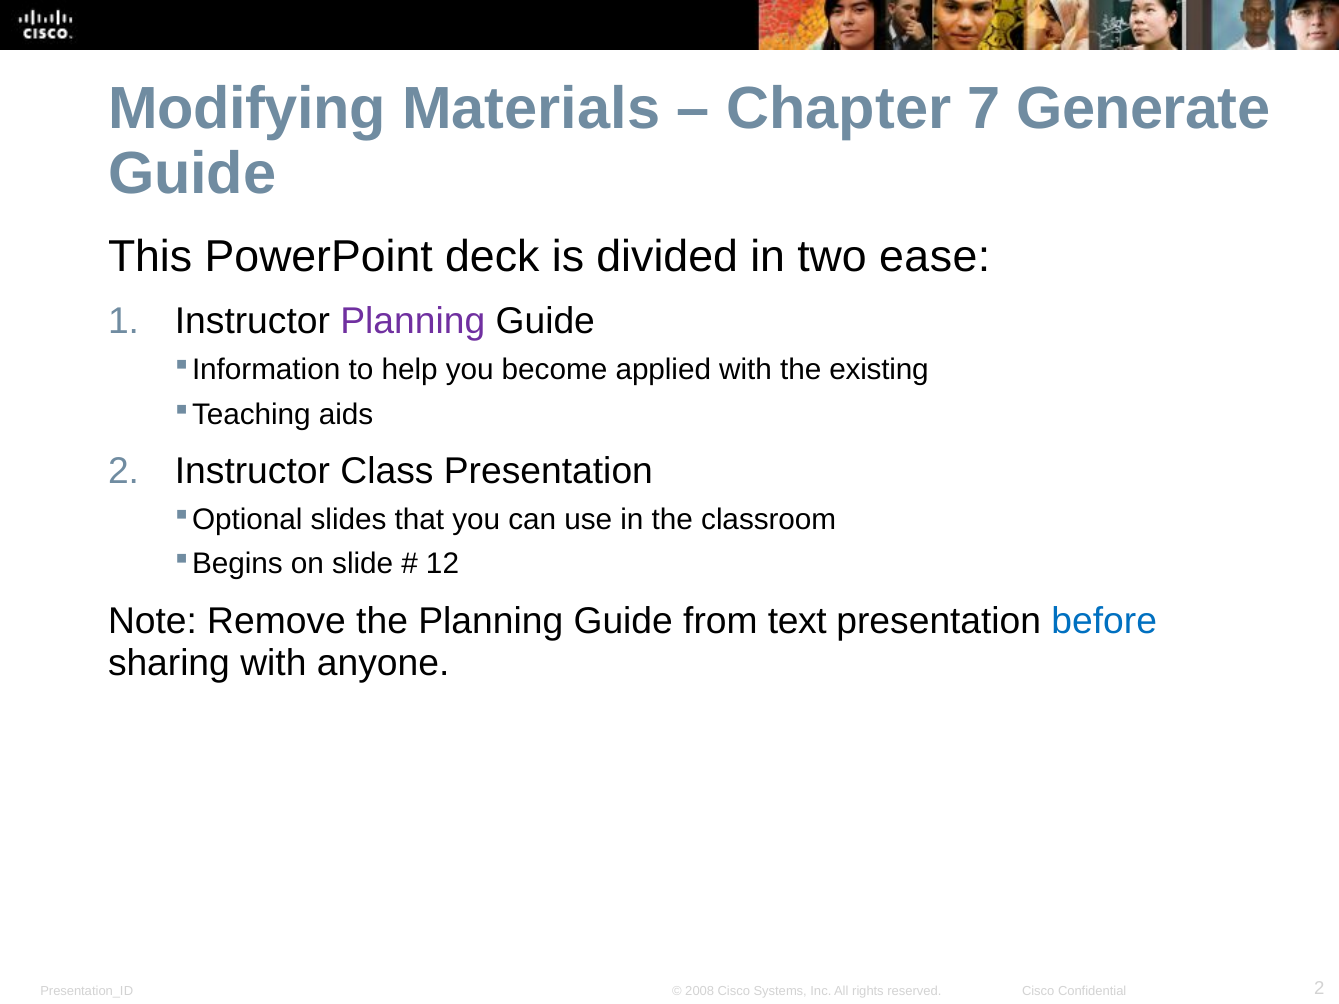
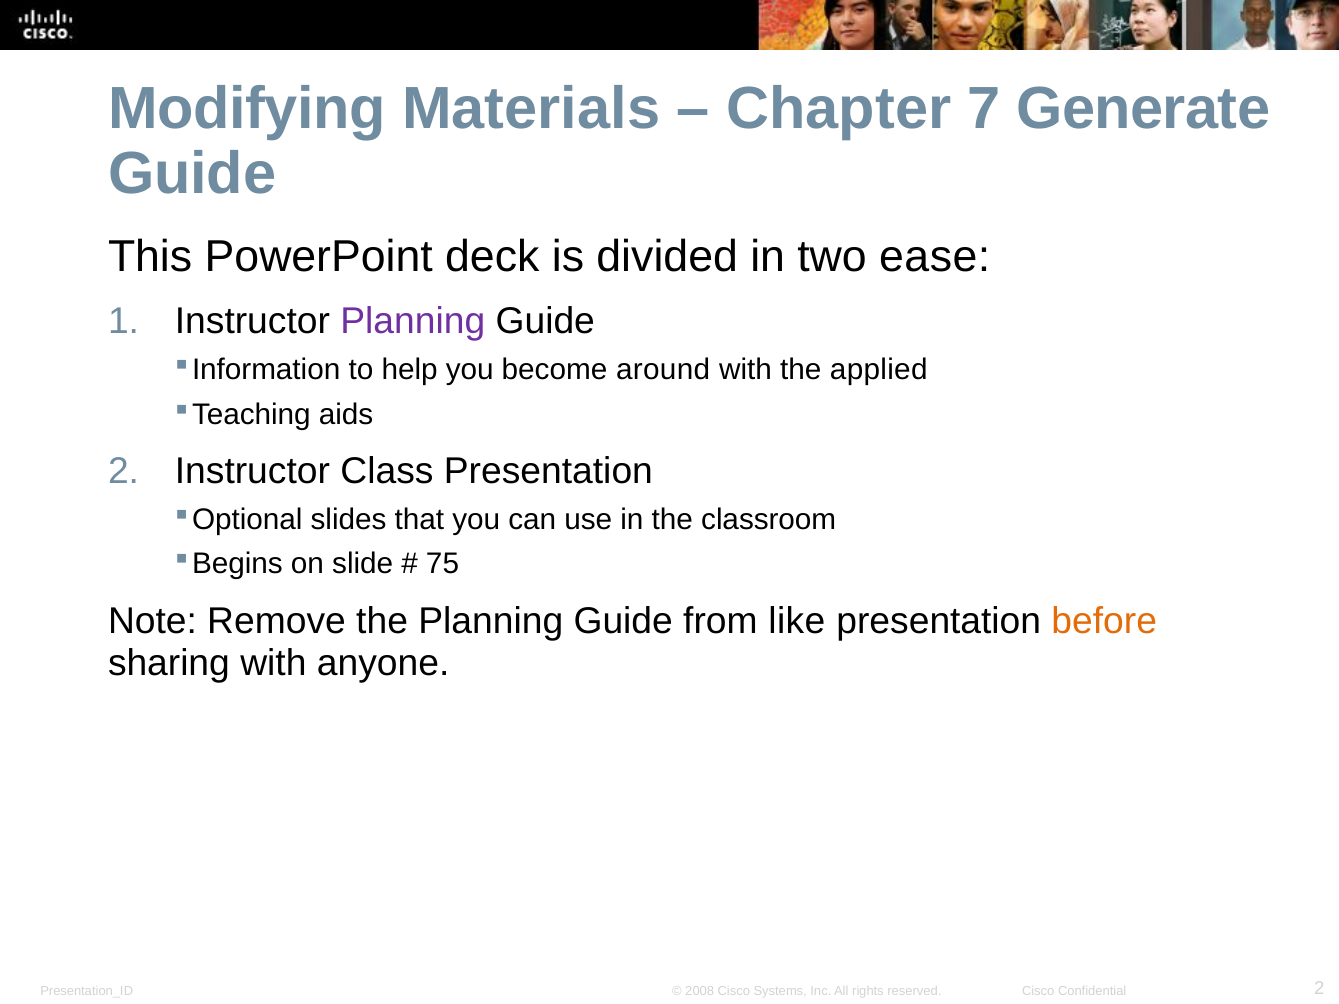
applied: applied -> around
existing: existing -> applied
12: 12 -> 75
text: text -> like
before colour: blue -> orange
